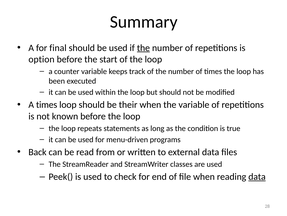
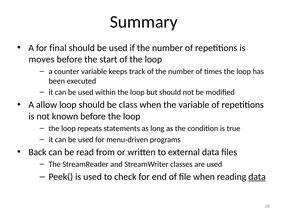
the at (143, 48) underline: present -> none
option: option -> moves
A times: times -> allow
their: their -> class
